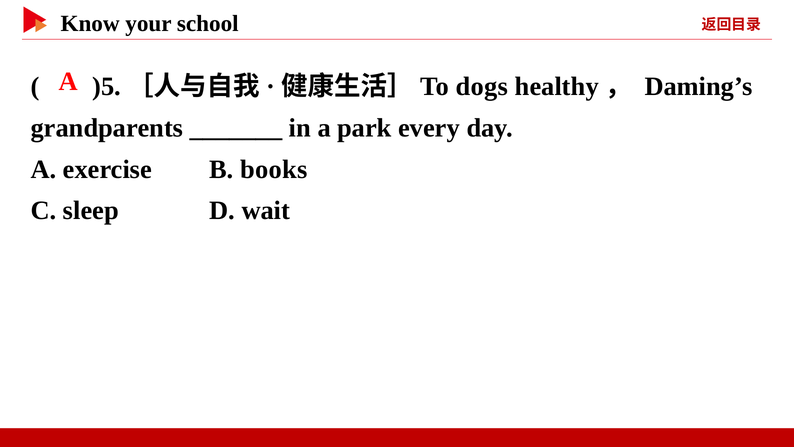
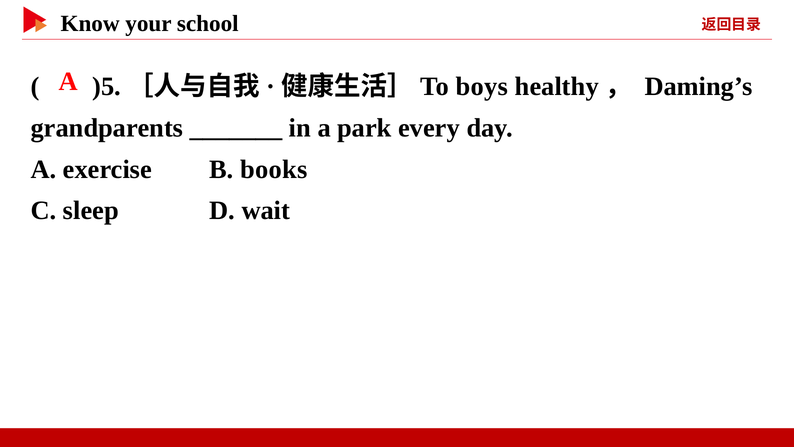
dogs: dogs -> boys
